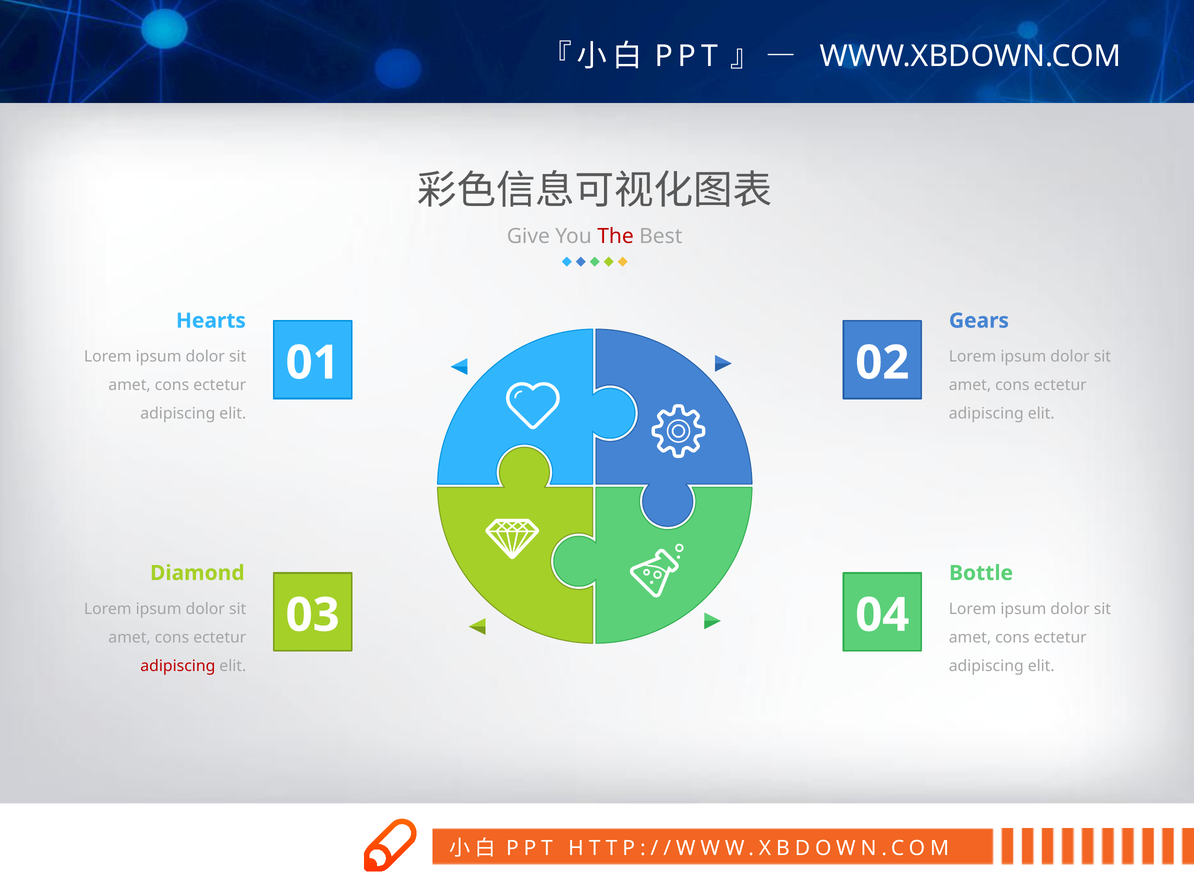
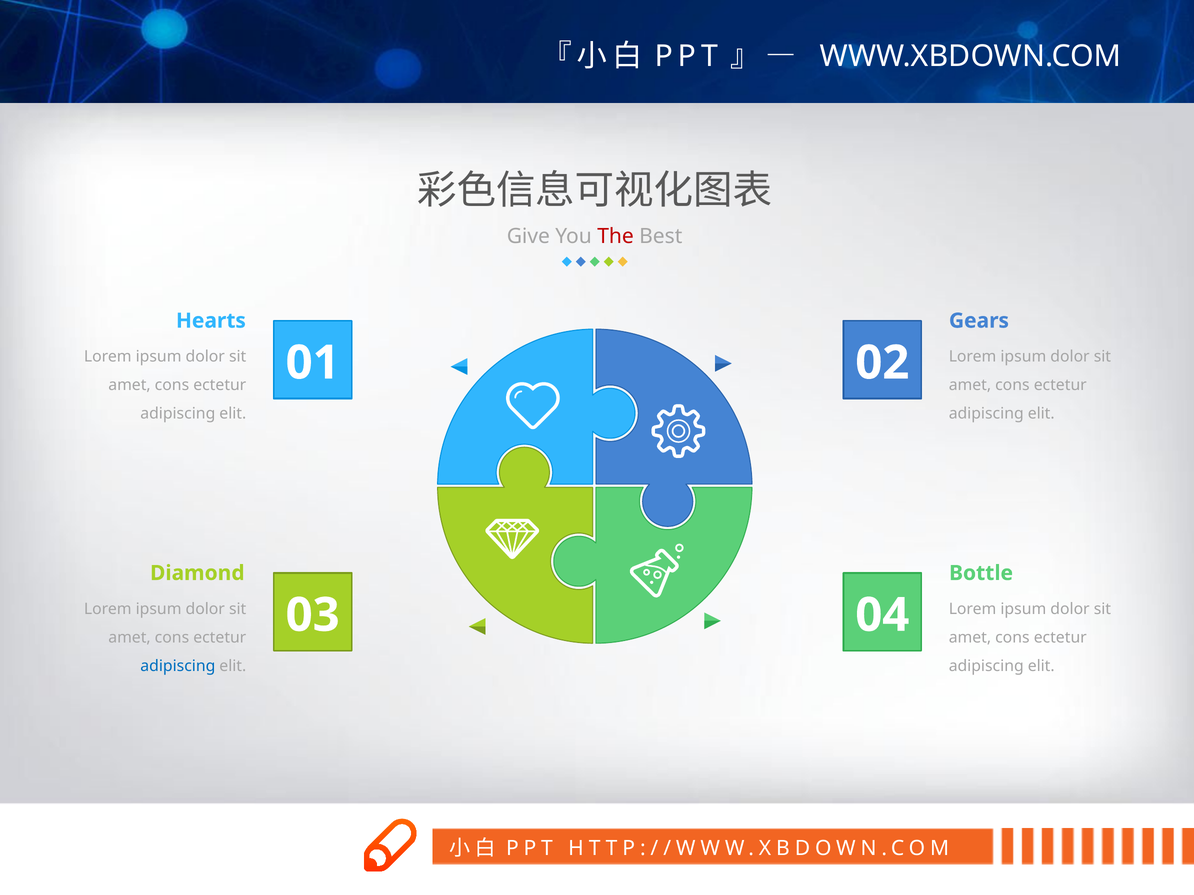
adipiscing at (178, 666) colour: red -> blue
